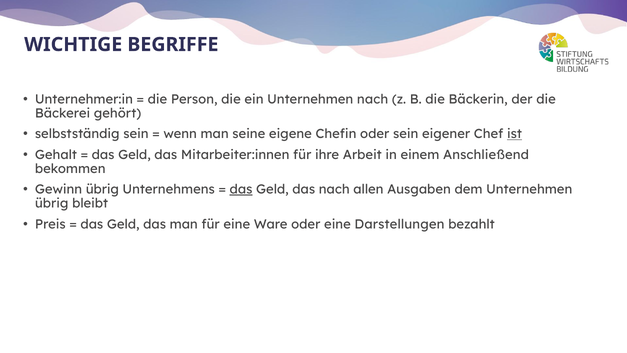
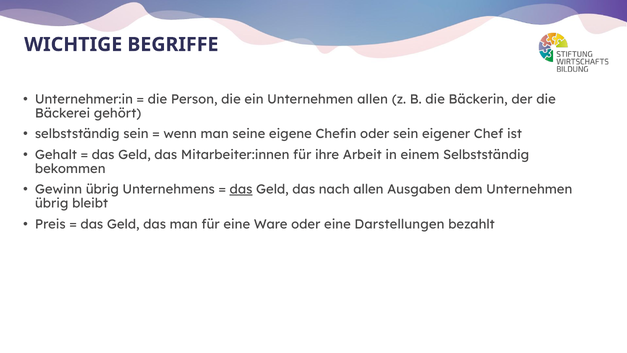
Unternehmen nach: nach -> allen
ist underline: present -> none
einem Anschließend: Anschließend -> Selbstständig
